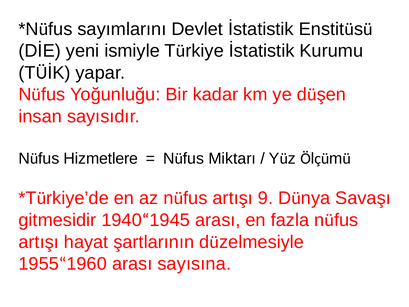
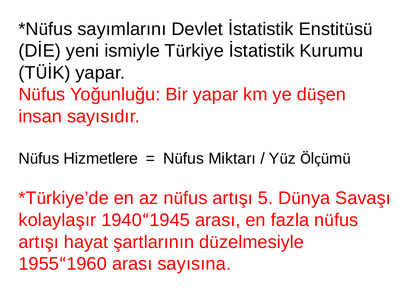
Bir kadar: kadar -> yapar
9: 9 -> 5
gitmesidir: gitmesidir -> kolaylaşır
